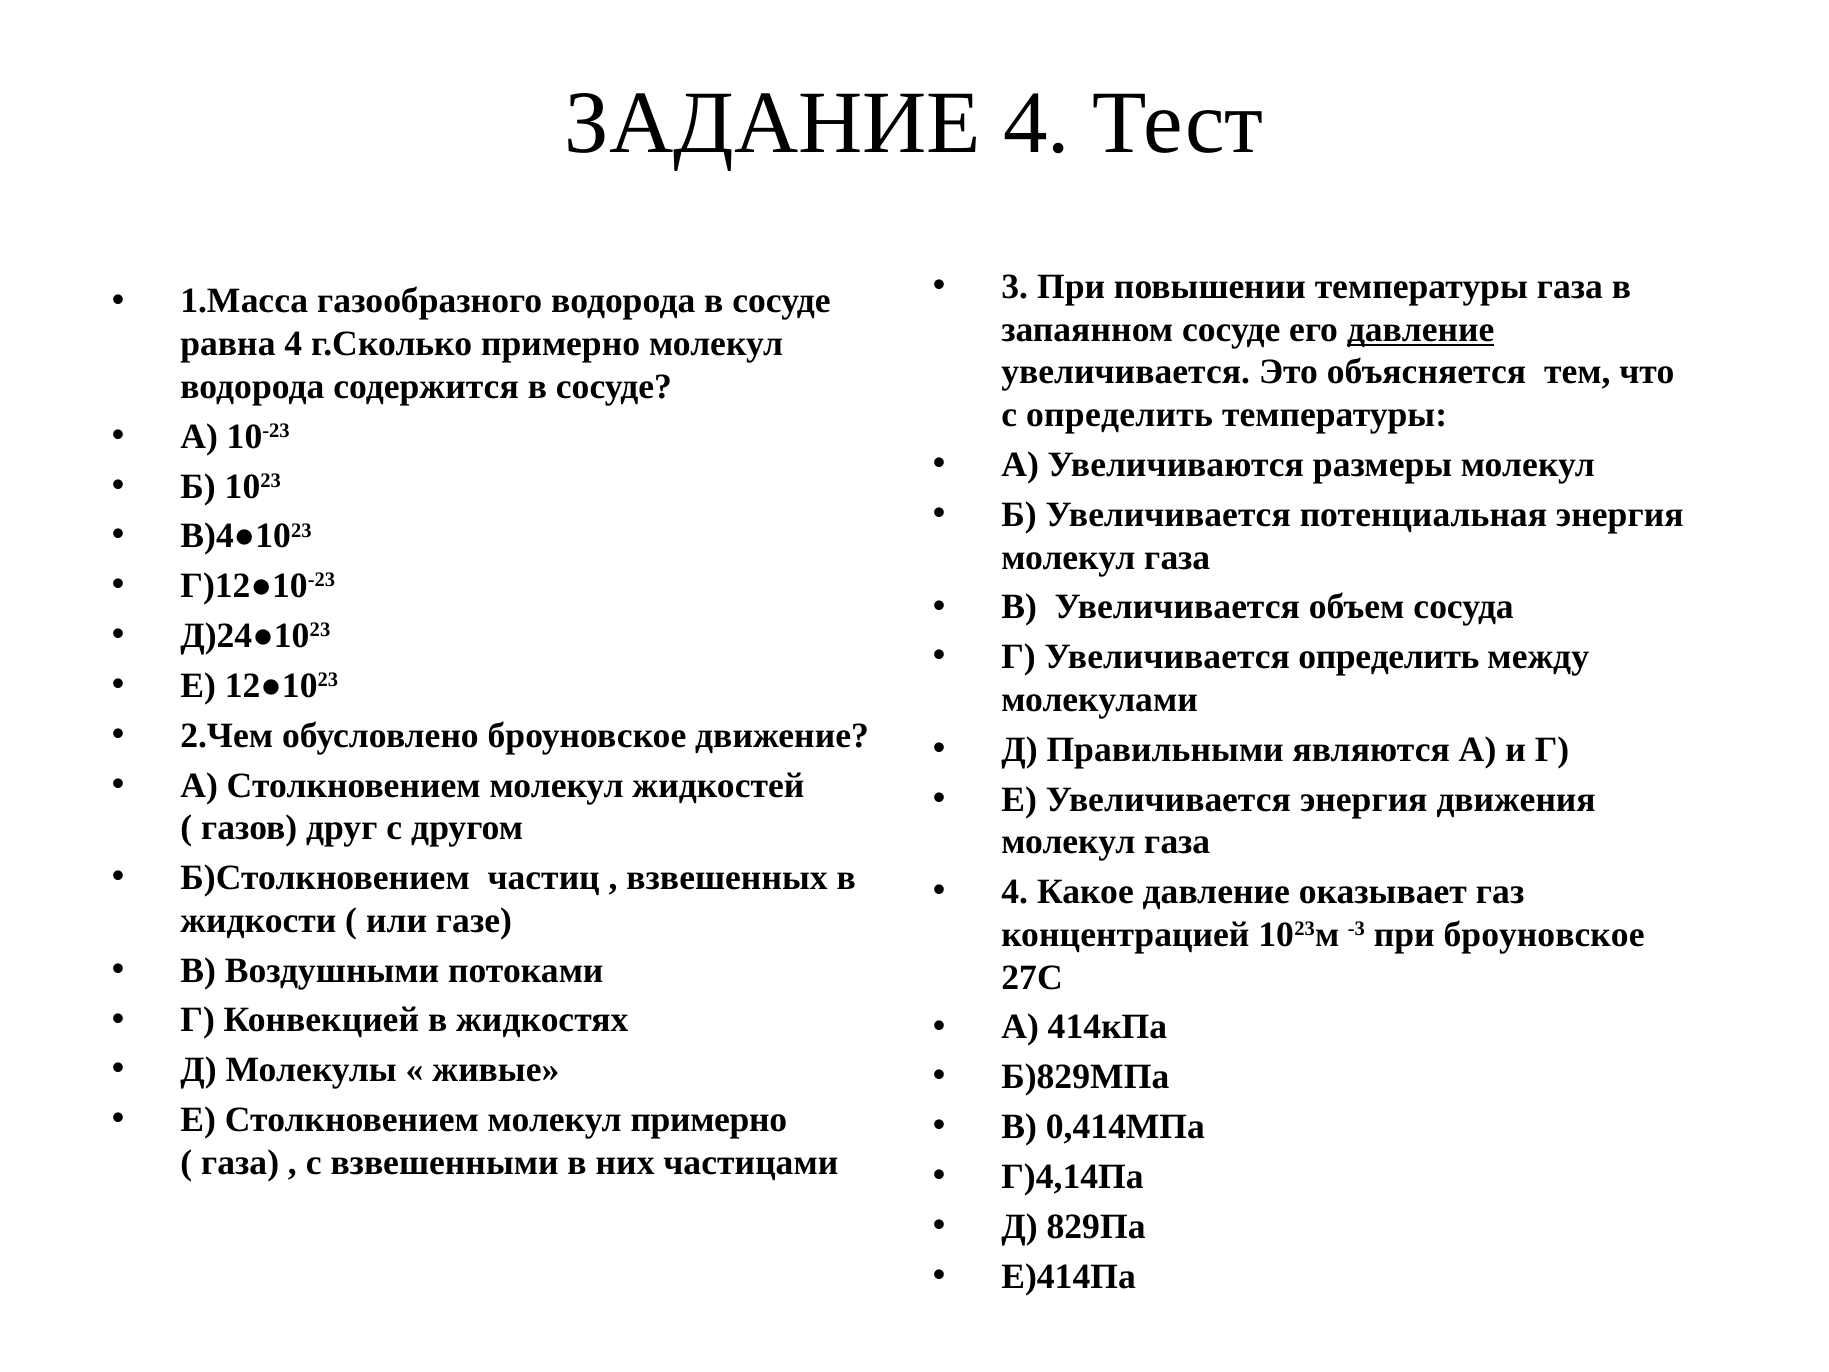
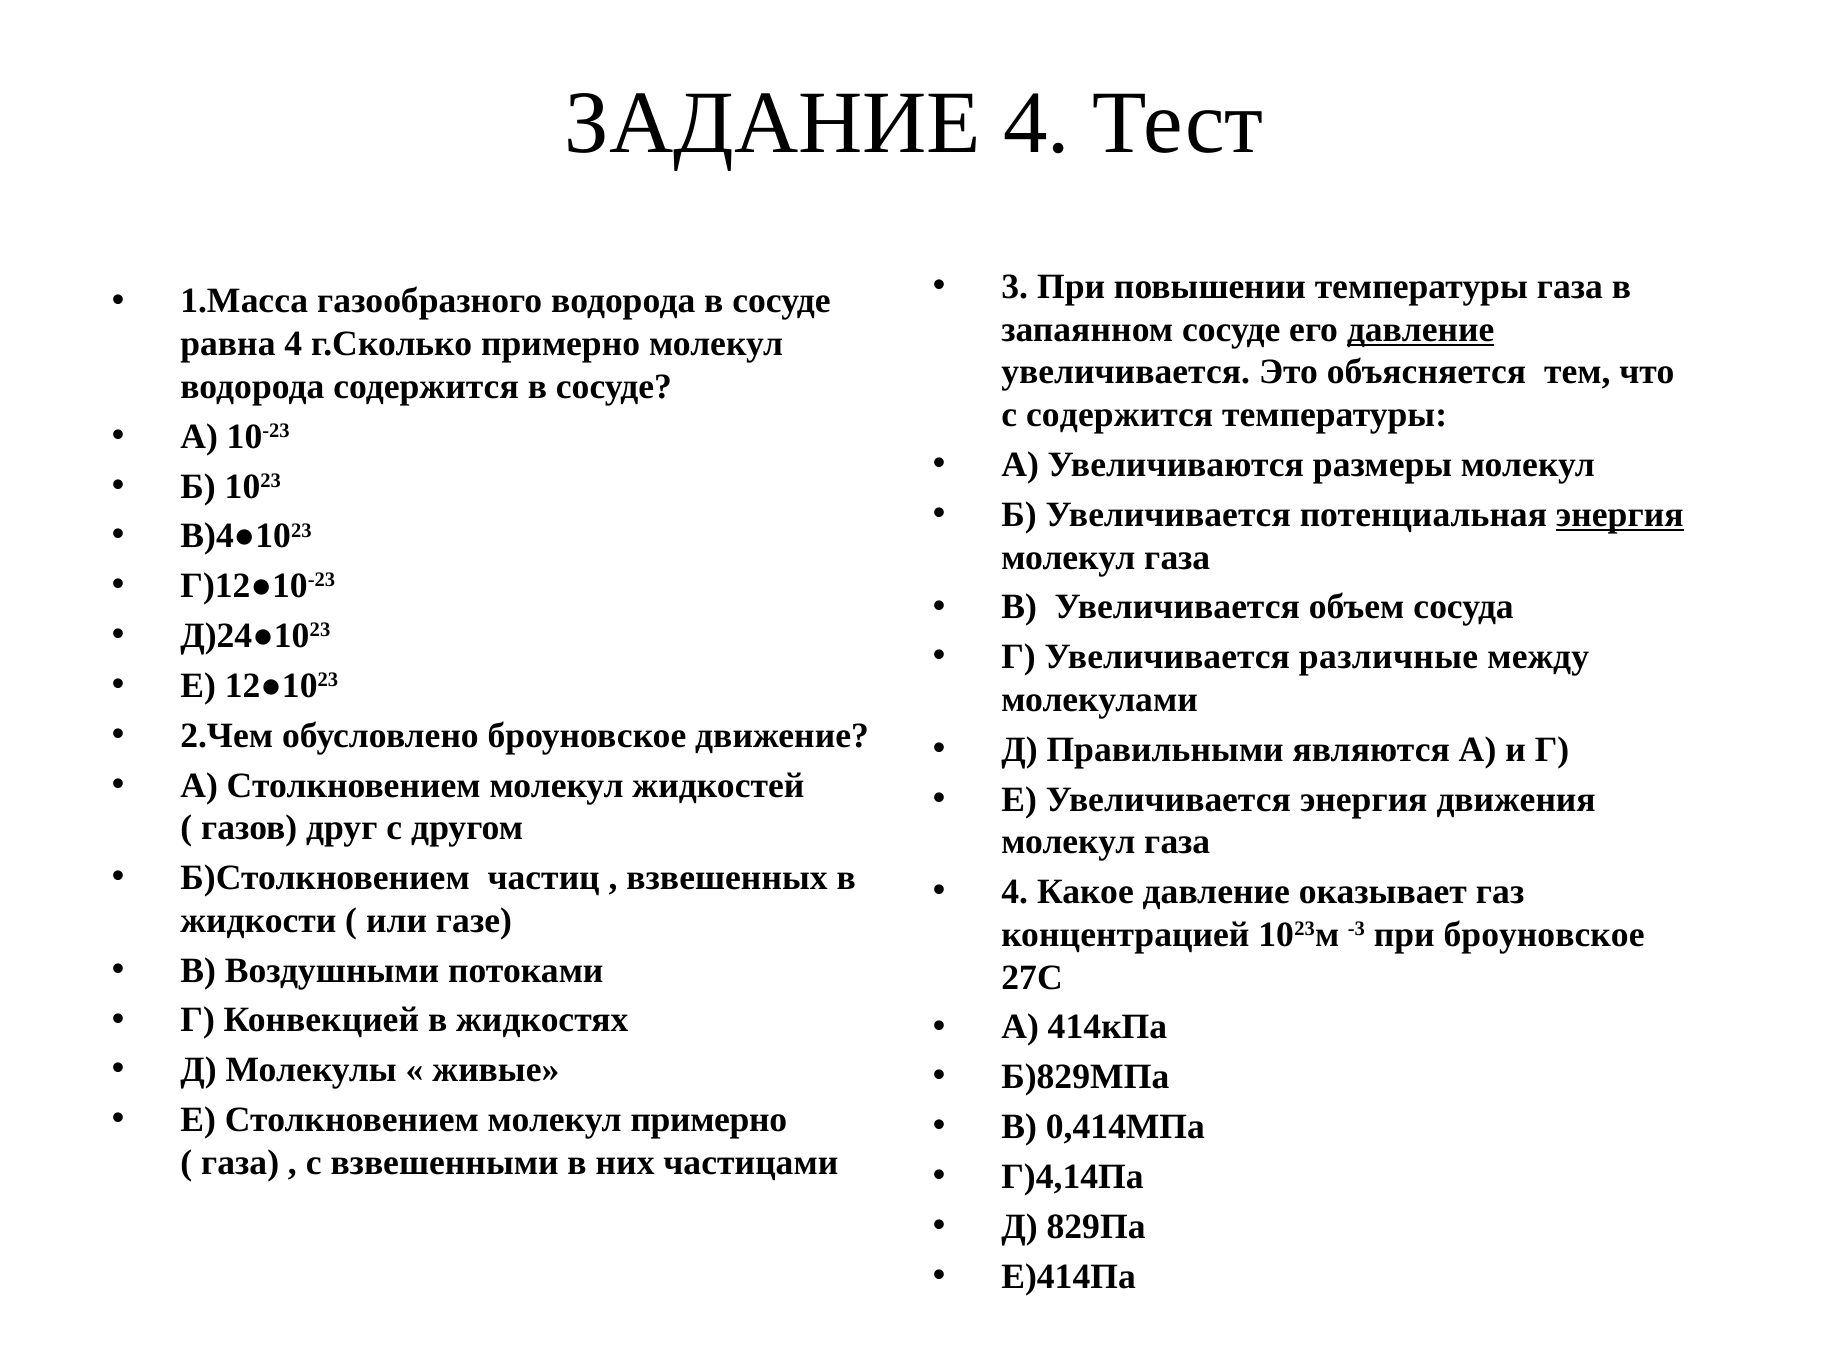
с определить: определить -> содержится
энергия at (1620, 514) underline: none -> present
Увеличивается определить: определить -> различные
